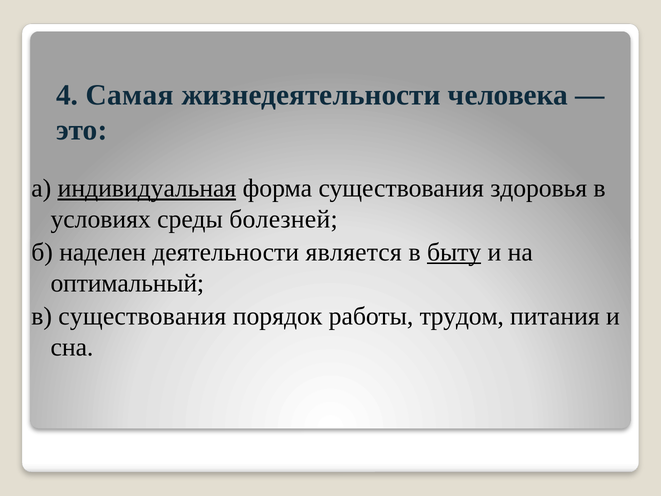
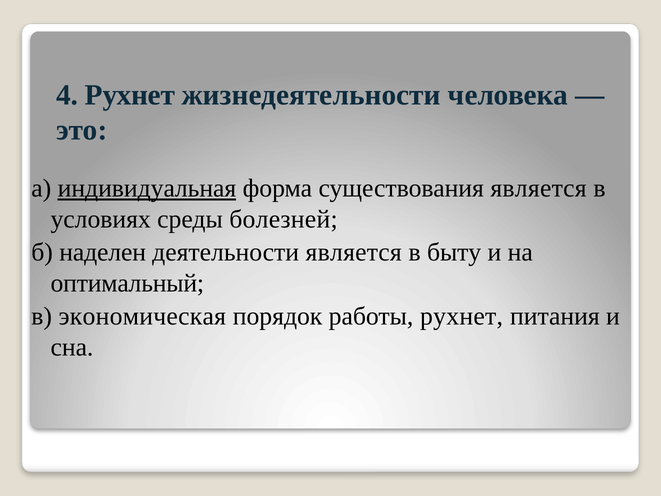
4 Самая: Самая -> Рухнет
существования здоровья: здоровья -> является
быту underline: present -> none
в существования: существования -> экономическая
работы трудом: трудом -> рухнет
